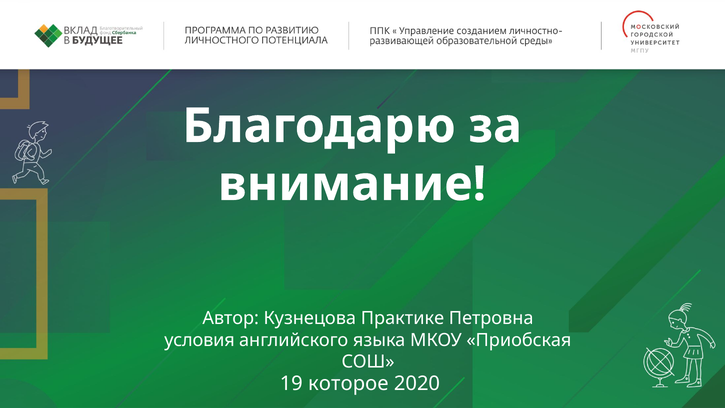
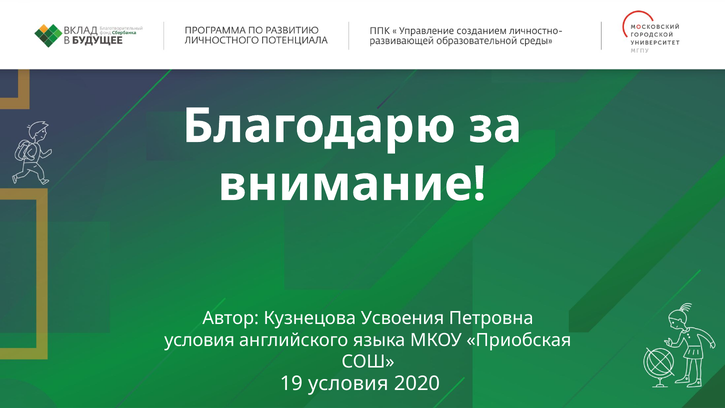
Практике: Практике -> Усвоения
19 которое: которое -> условия
